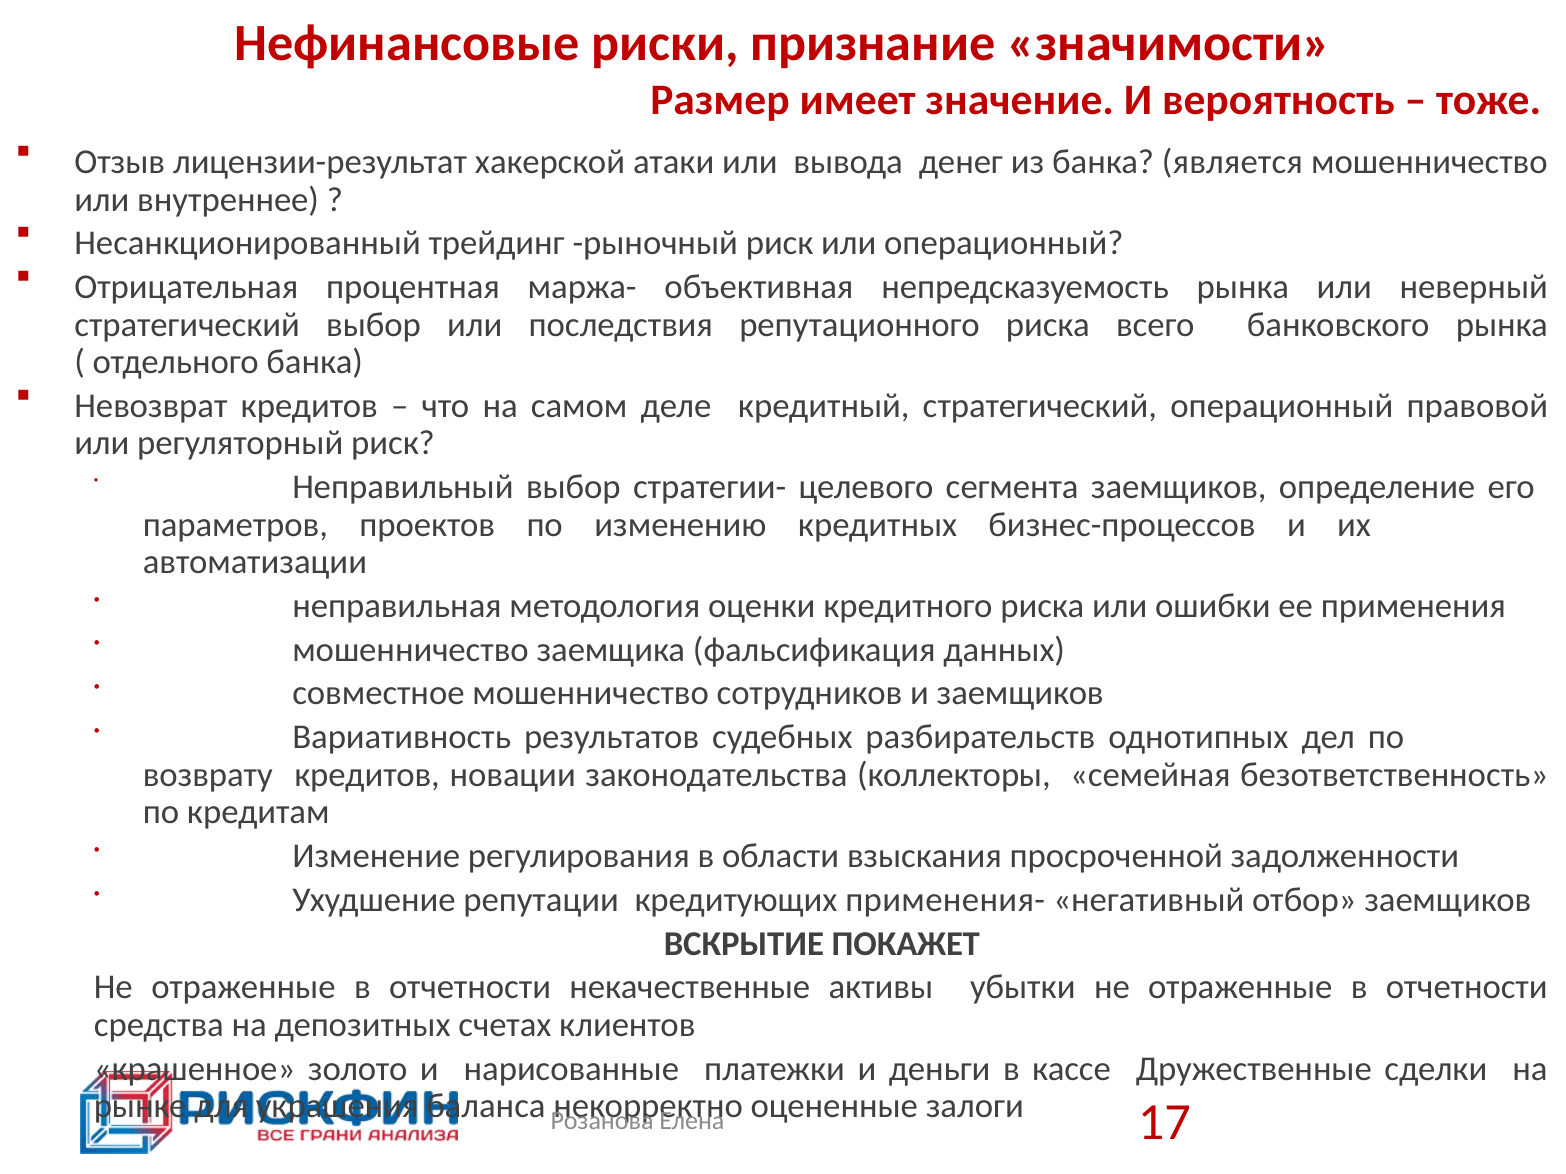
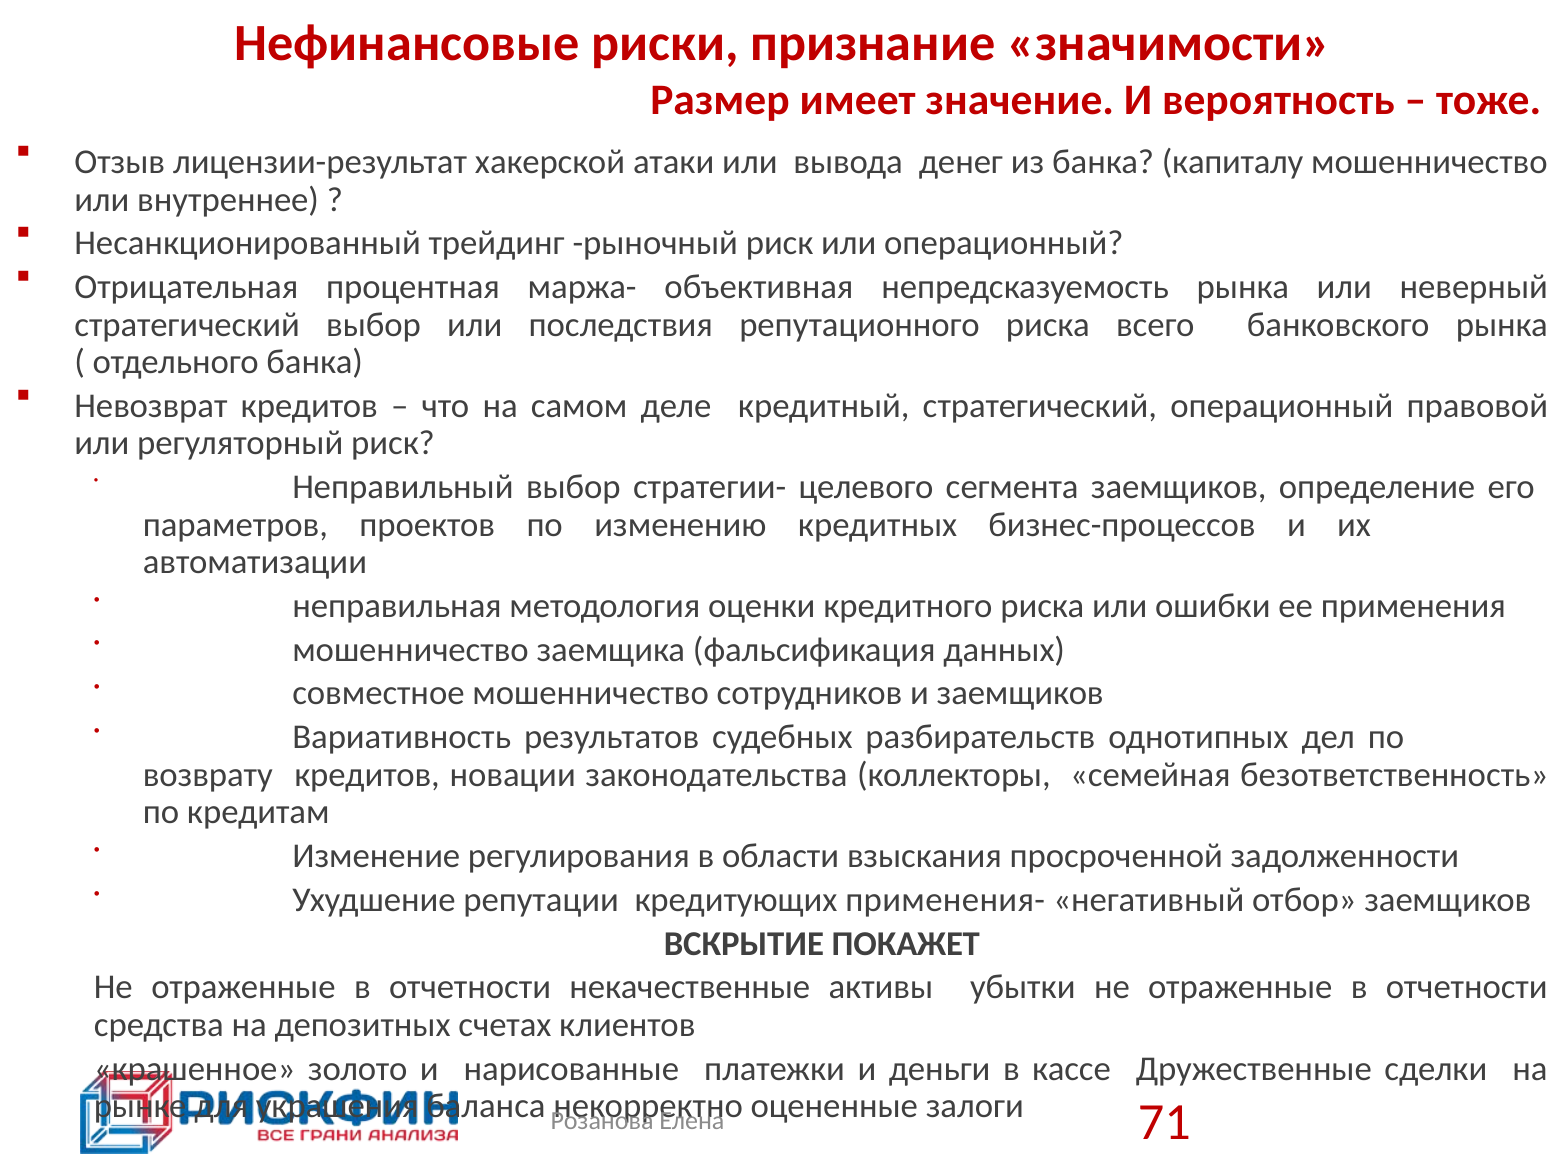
является: является -> капиталу
17: 17 -> 71
